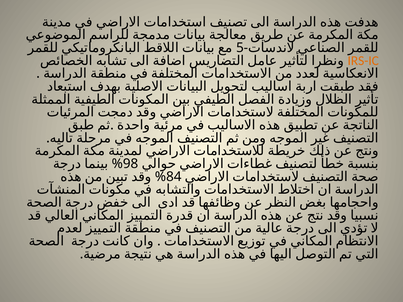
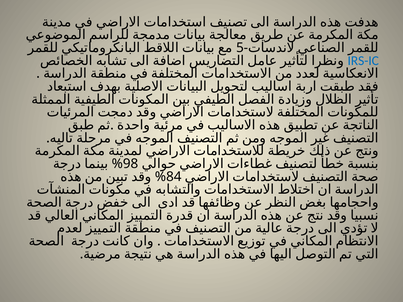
IRS-IC colour: orange -> blue
